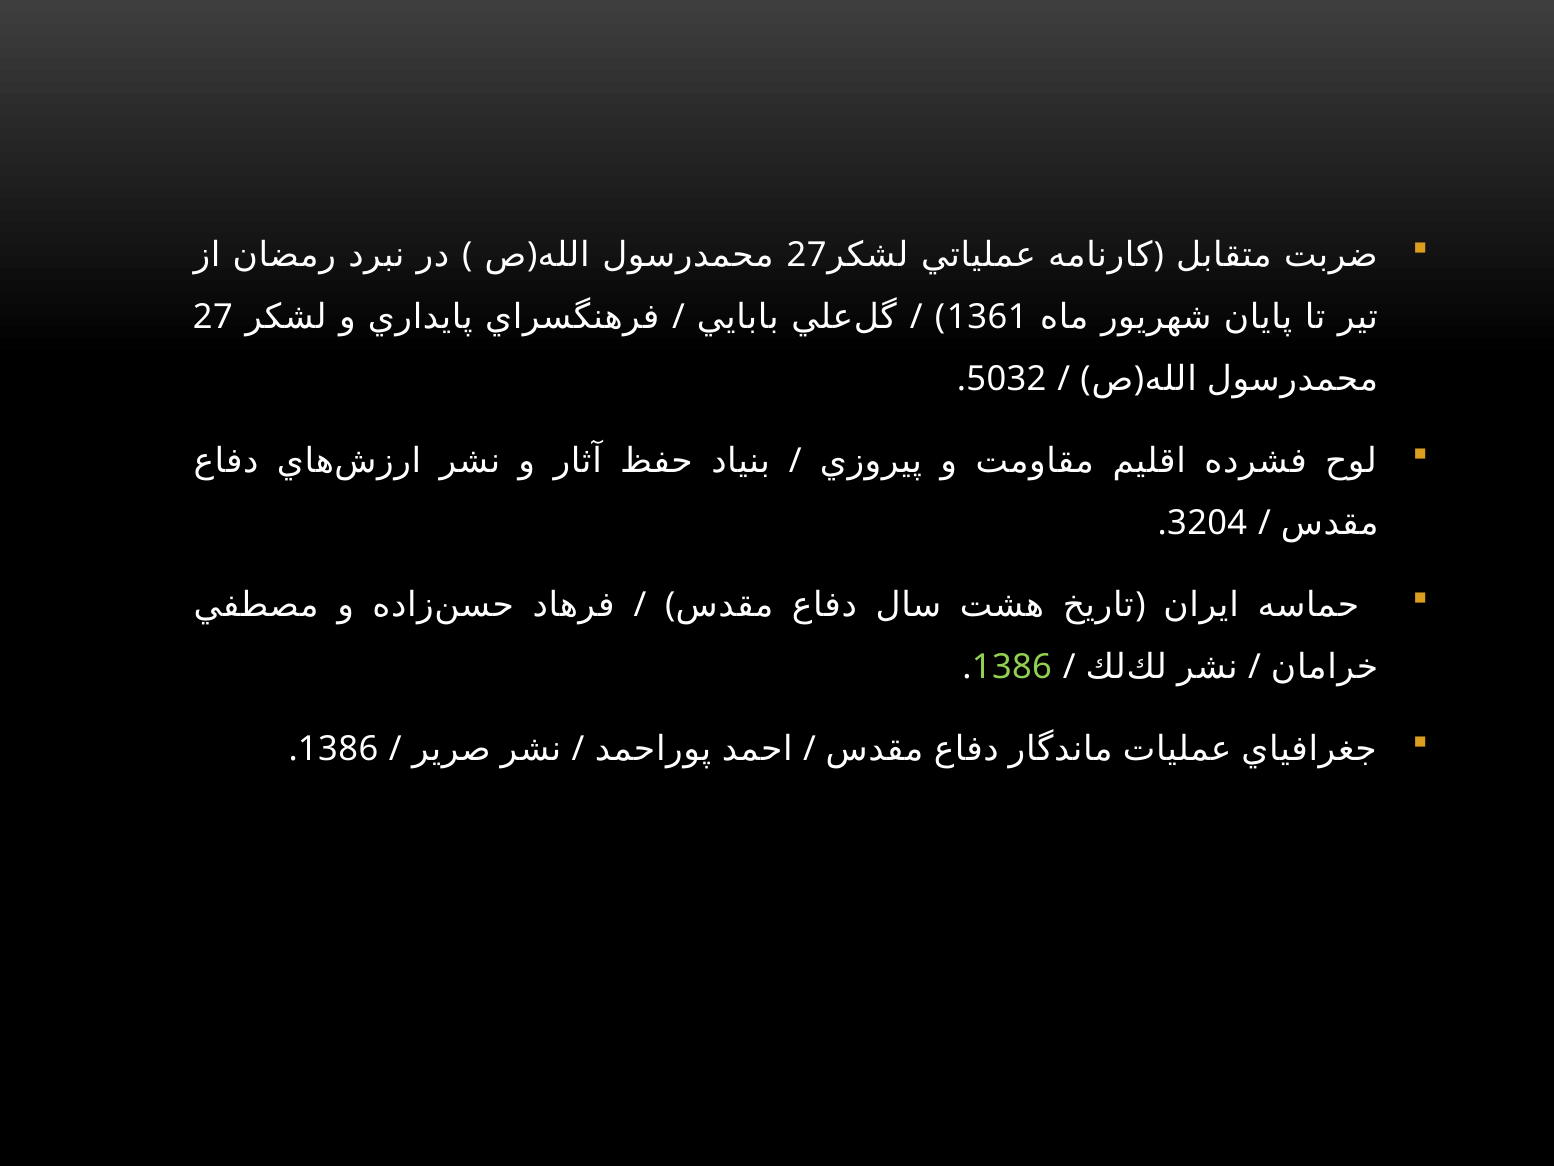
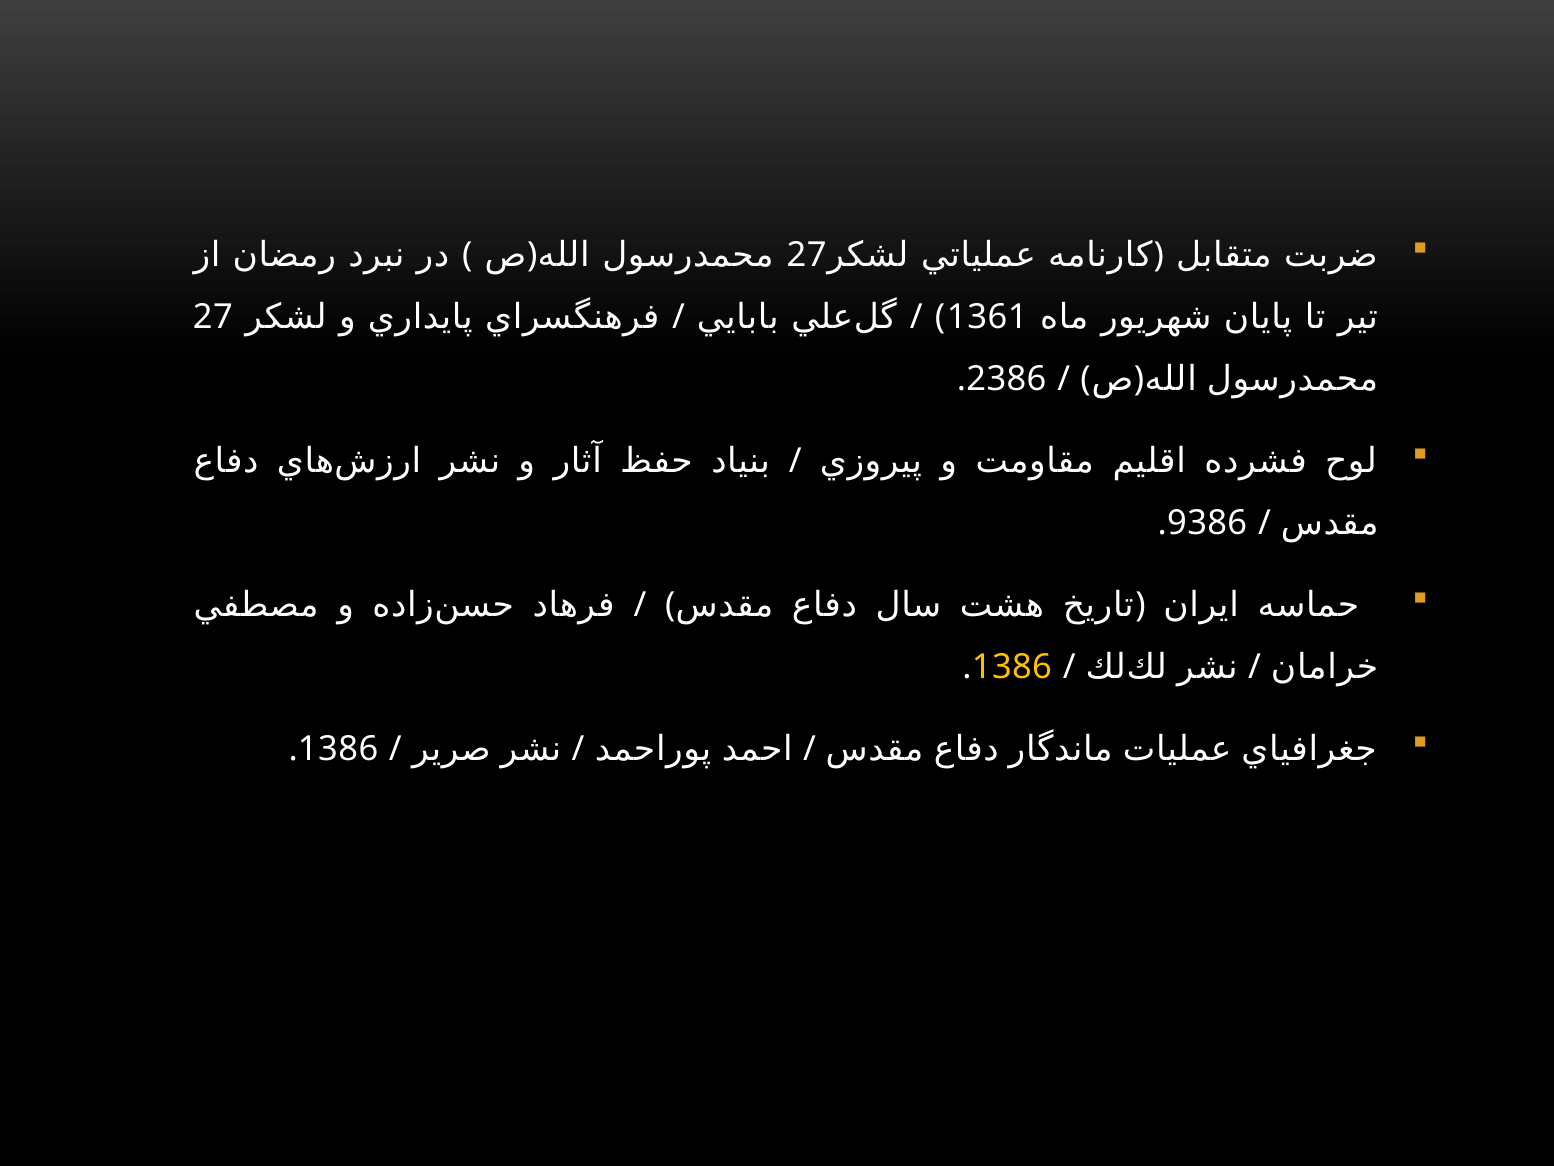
5032: 5032 -> 2386
3204: 3204 -> 9386
1386 at (1012, 667) colour: light green -> yellow
